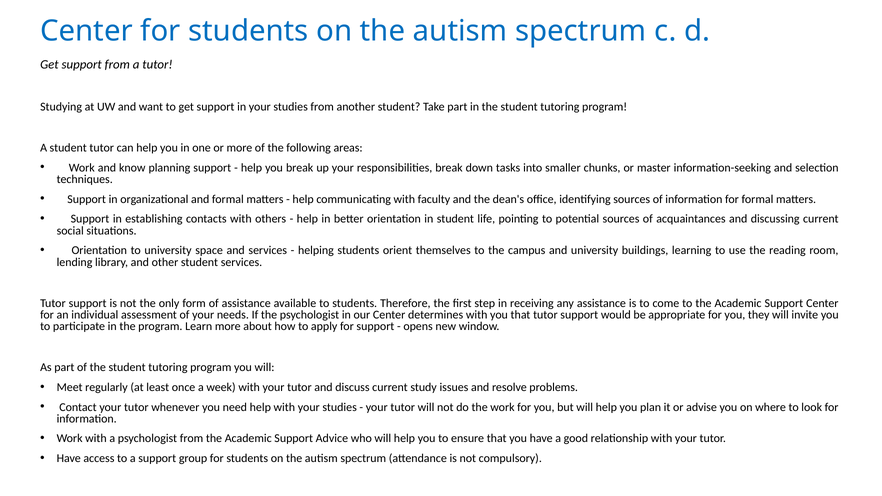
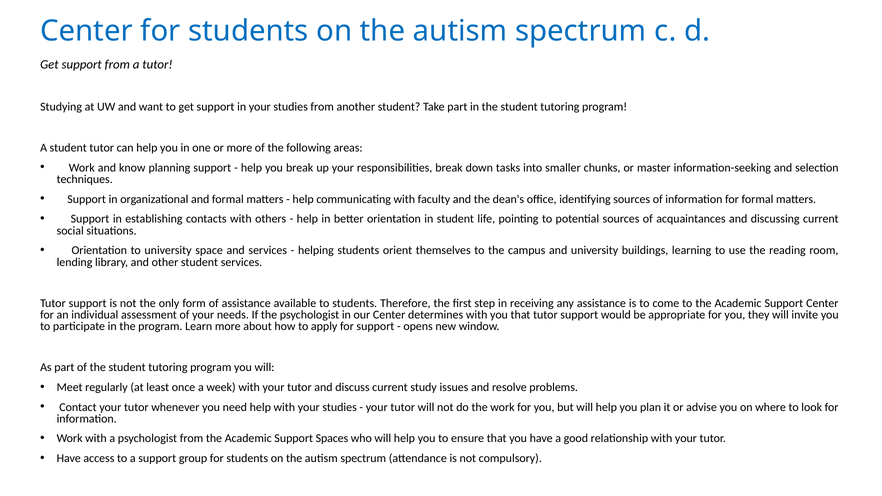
Advice: Advice -> Spaces
